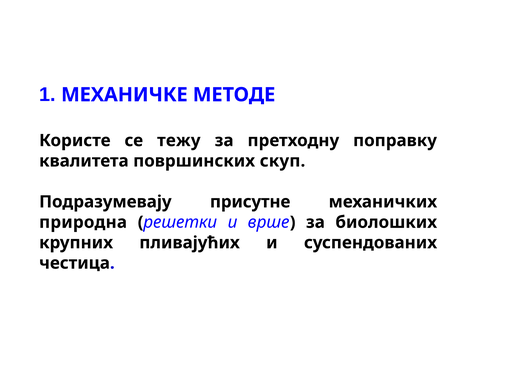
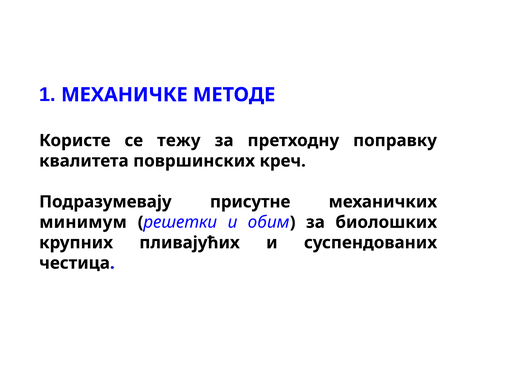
скуп: скуп -> креч
природна: природна -> минимум
врше: врше -> обим
